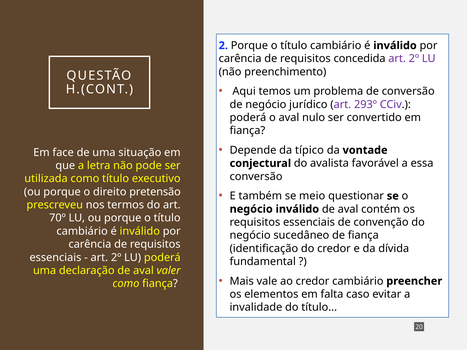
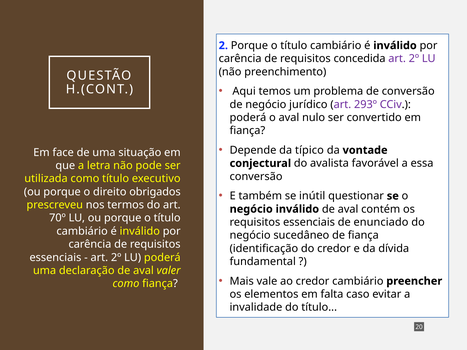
pretensão: pretensão -> obrigados
meio: meio -> inútil
convenção: convenção -> enunciado
